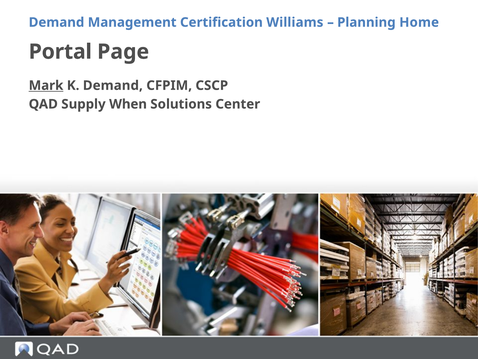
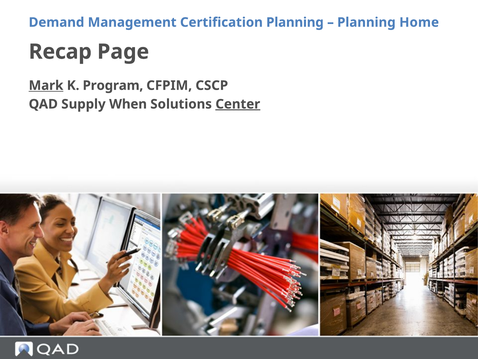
Certification Williams: Williams -> Planning
Portal: Portal -> Recap
K Demand: Demand -> Program
Center underline: none -> present
